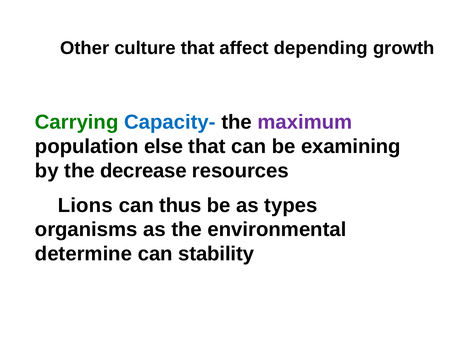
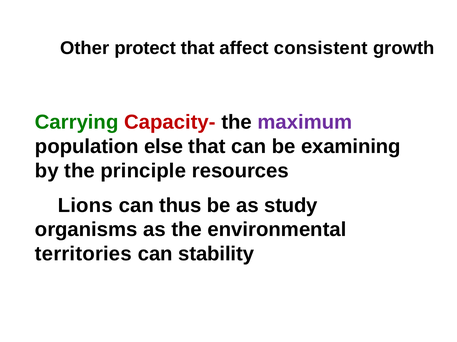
culture: culture -> protect
depending: depending -> consistent
Capacity- colour: blue -> red
decrease: decrease -> principle
types: types -> study
determine: determine -> territories
